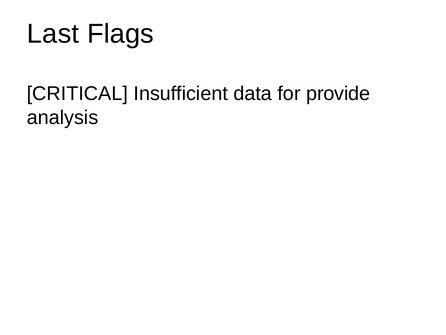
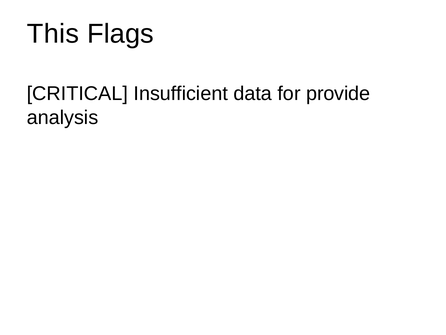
Last: Last -> This
